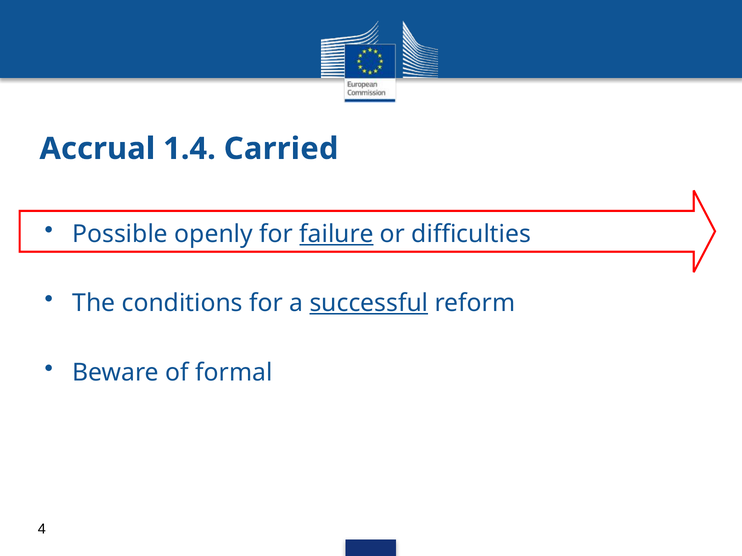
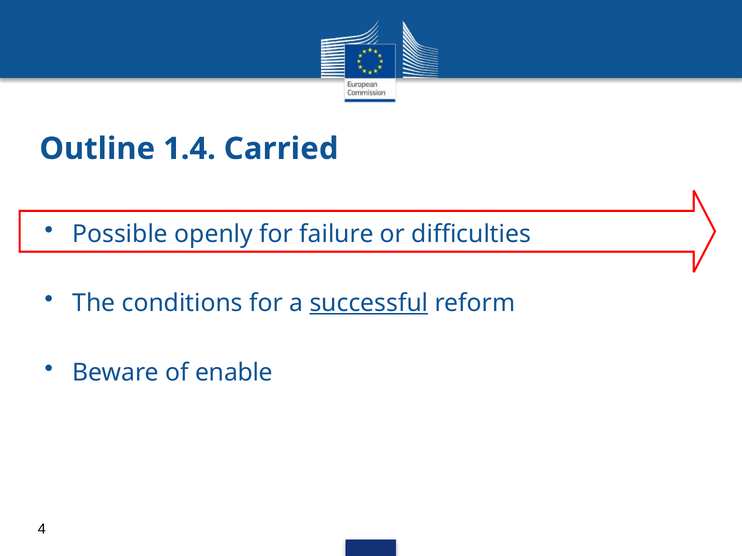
Accrual: Accrual -> Outline
failure underline: present -> none
formal: formal -> enable
